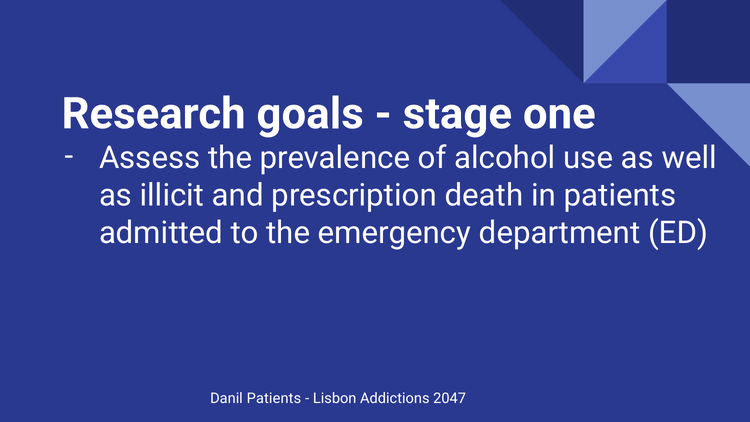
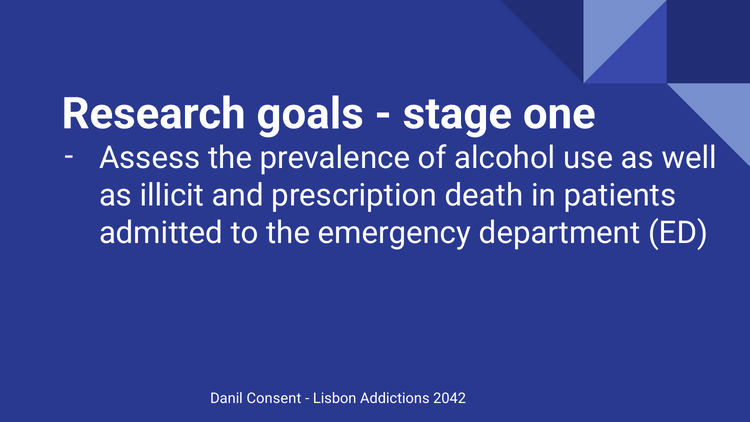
Danil Patients: Patients -> Consent
2047: 2047 -> 2042
